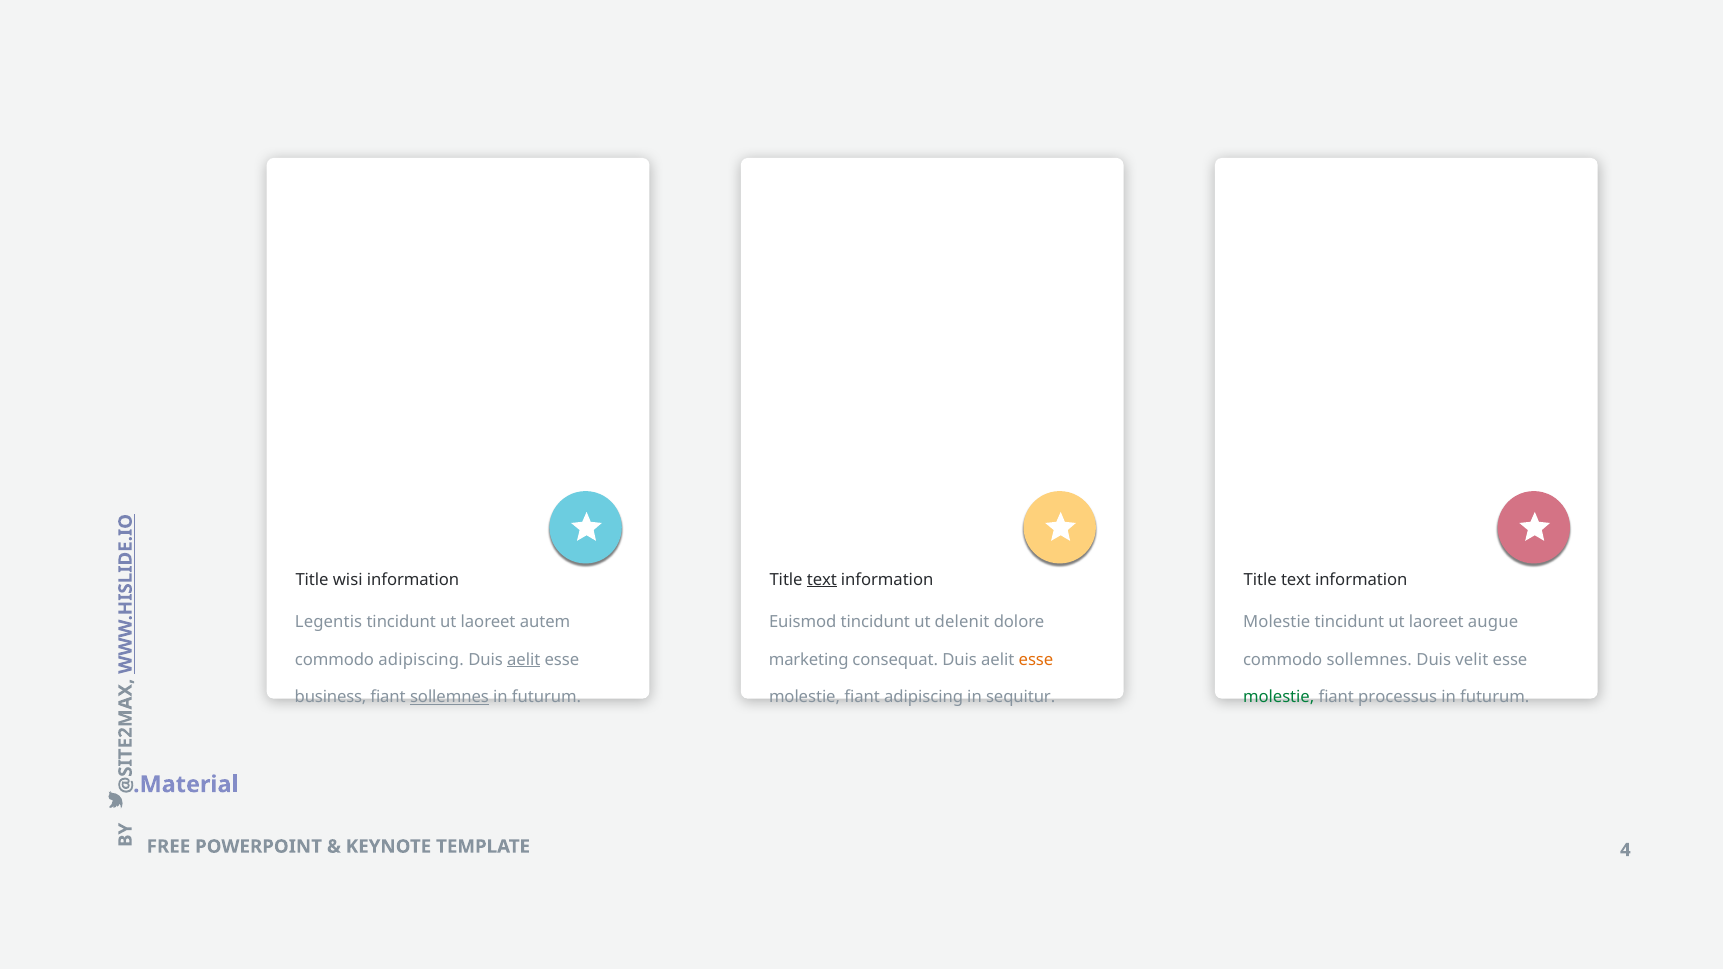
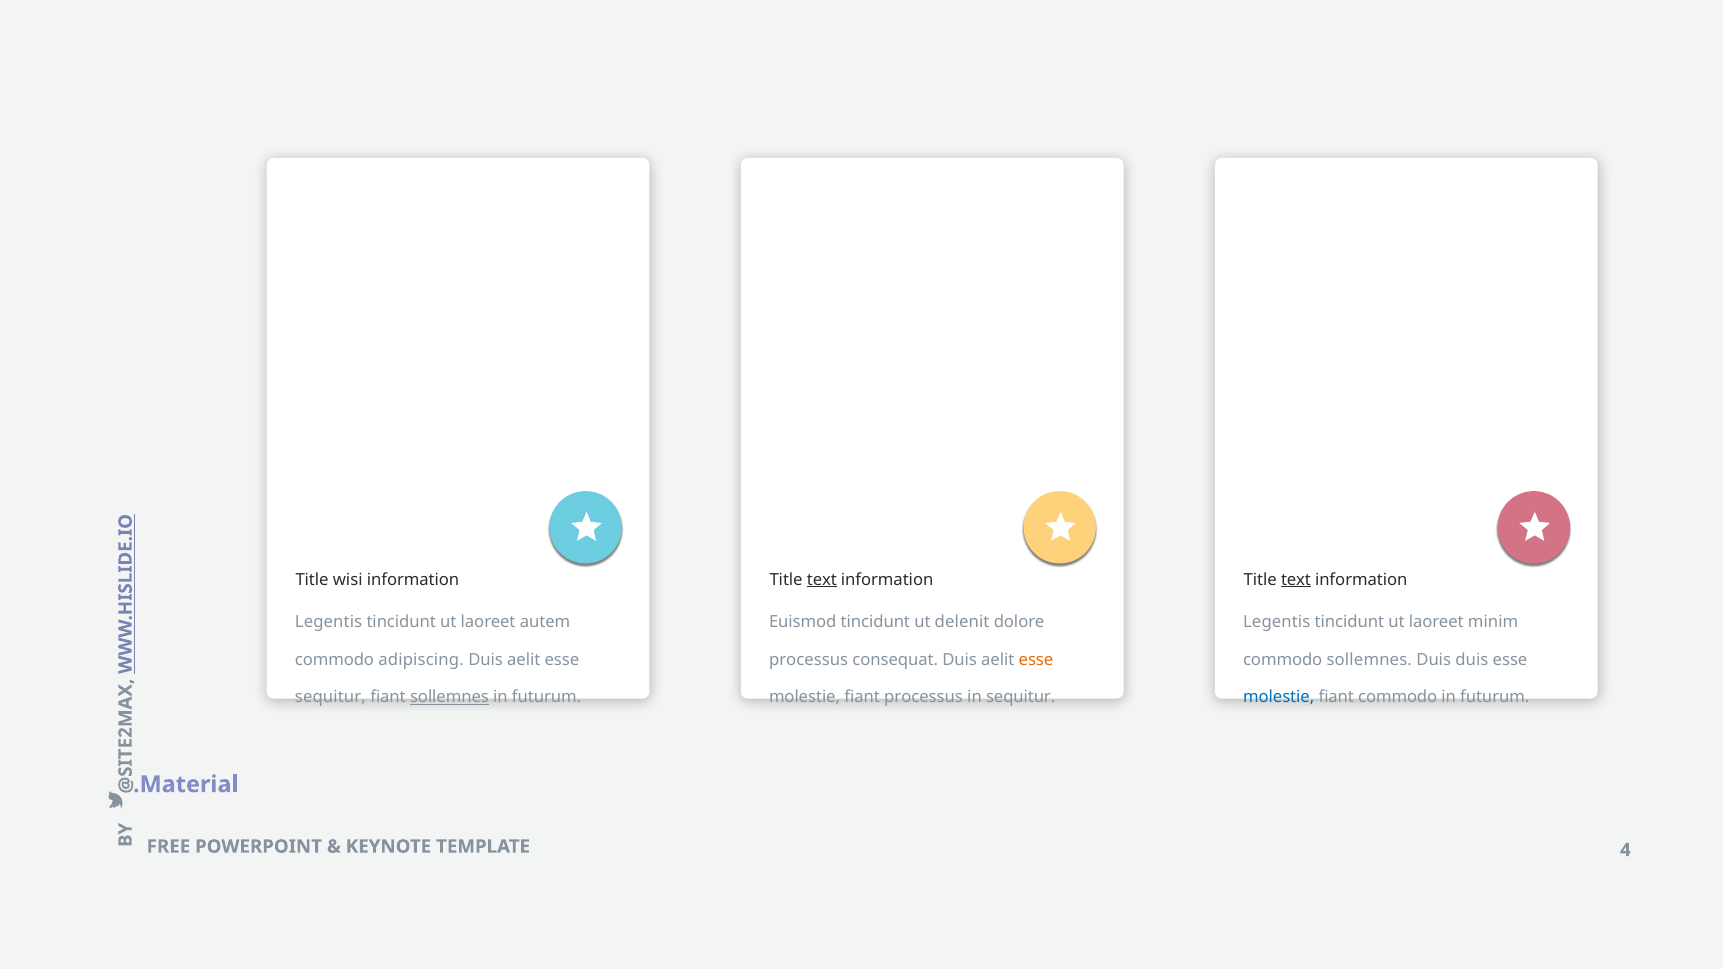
text at (1296, 580) underline: none -> present
Molestie at (1277, 622): Molestie -> Legentis
augue: augue -> minim
aelit at (524, 660) underline: present -> none
marketing at (809, 660): marketing -> processus
Duis velit: velit -> duis
business at (331, 698): business -> sequitur
fiant adipiscing: adipiscing -> processus
molestie at (1279, 698) colour: green -> blue
fiant processus: processus -> commodo
